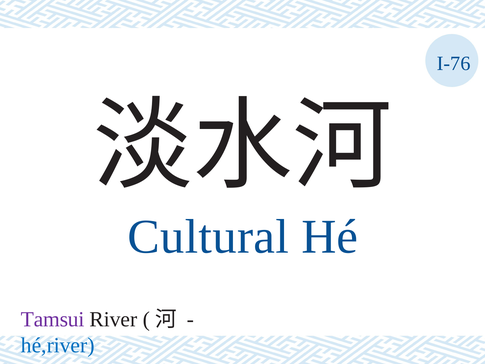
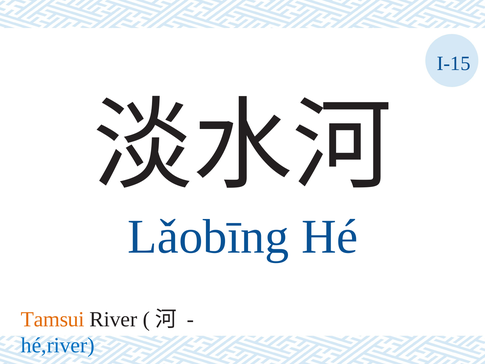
I-76: I-76 -> I-15
Cultural: Cultural -> Lǎobīng
Tamsui colour: purple -> orange
